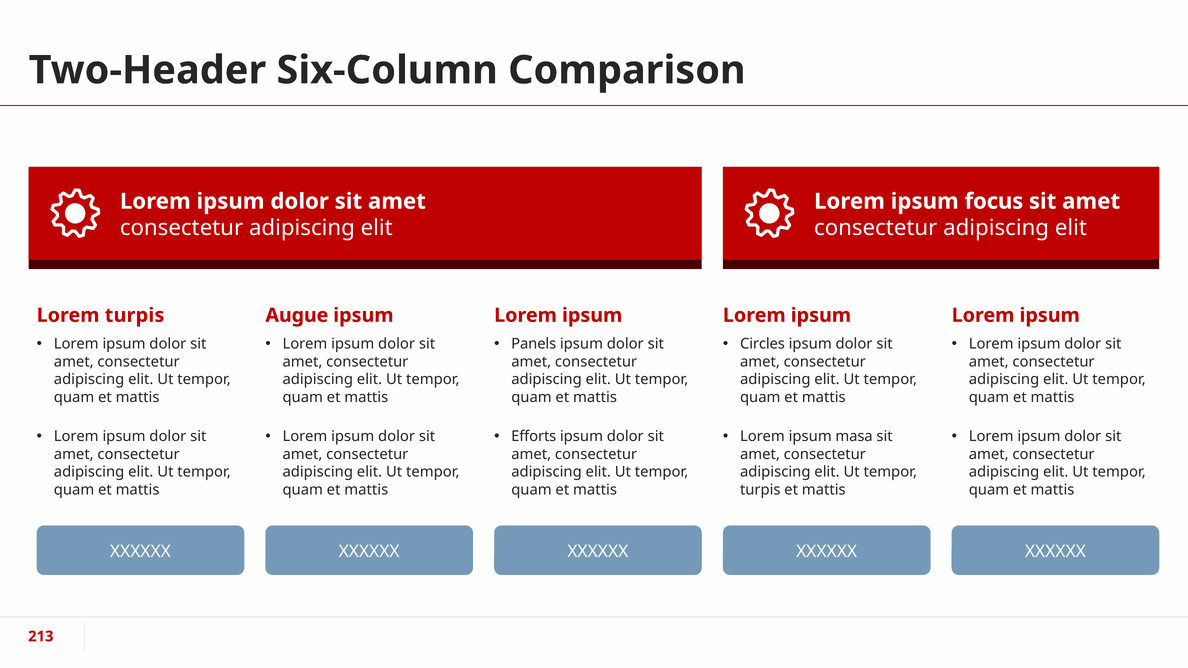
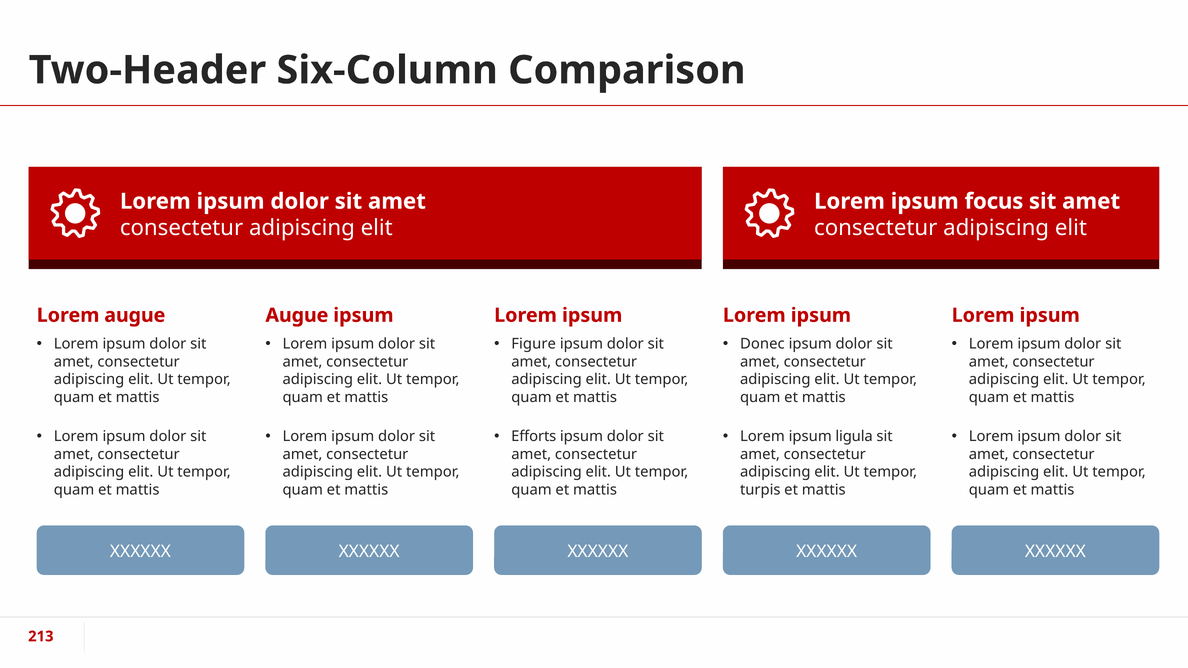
Lorem turpis: turpis -> augue
Panels: Panels -> Figure
Circles: Circles -> Donec
masa: masa -> ligula
